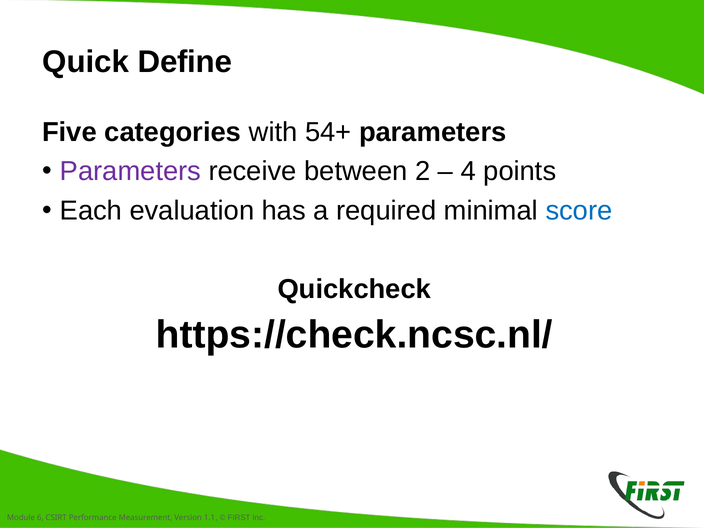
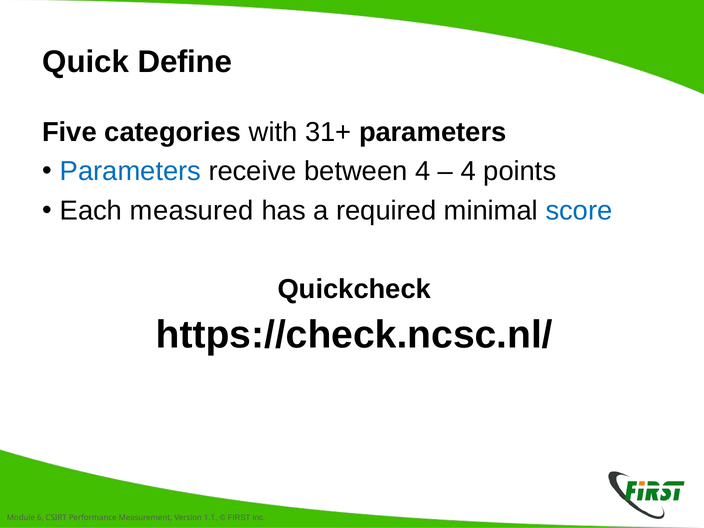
54+: 54+ -> 31+
Parameters at (130, 171) colour: purple -> blue
between 2: 2 -> 4
evaluation: evaluation -> measured
